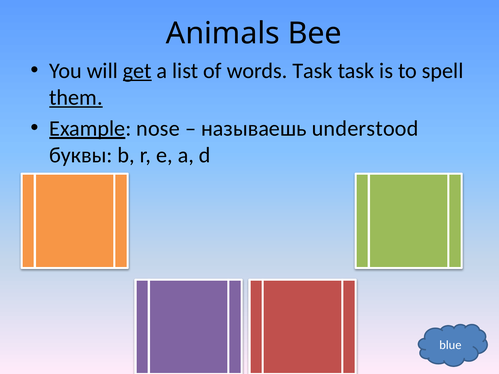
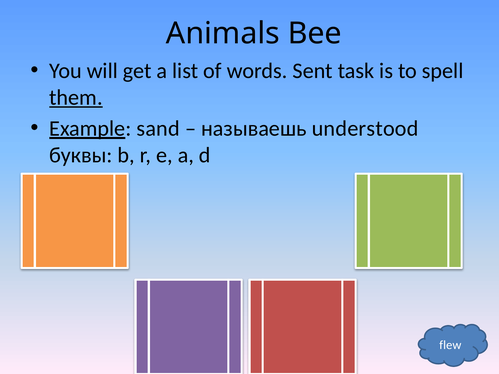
get underline: present -> none
words Task: Task -> Sent
nose: nose -> sand
blue: blue -> flew
